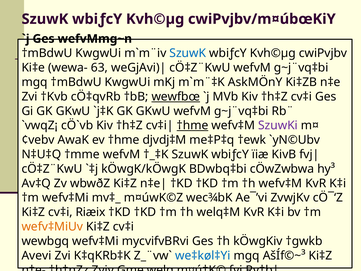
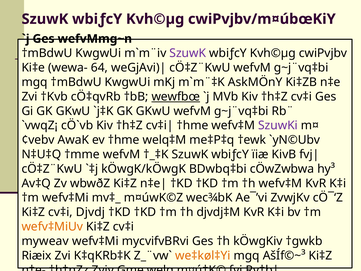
SzuwK at (188, 53) colour: blue -> purple
63: 63 -> 64
†hme at (193, 125) underline: present -> none
djvdj‡M: djvdj‡M -> welq‡M
Riæix: Riæix -> Djvdj
welq‡M: welq‡M -> djvdj‡M
wewbgq: wewbgq -> myweav
Avevi: Avevi -> Riæix
we‡køl‡Yi colour: blue -> orange
